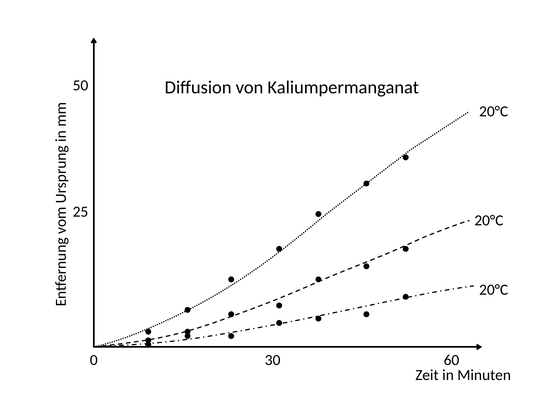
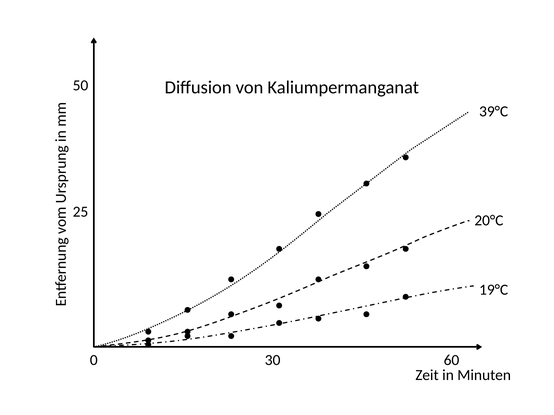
20°C at (494, 112): 20°C -> 39°C
20°C at (494, 290): 20°C -> 19°C
